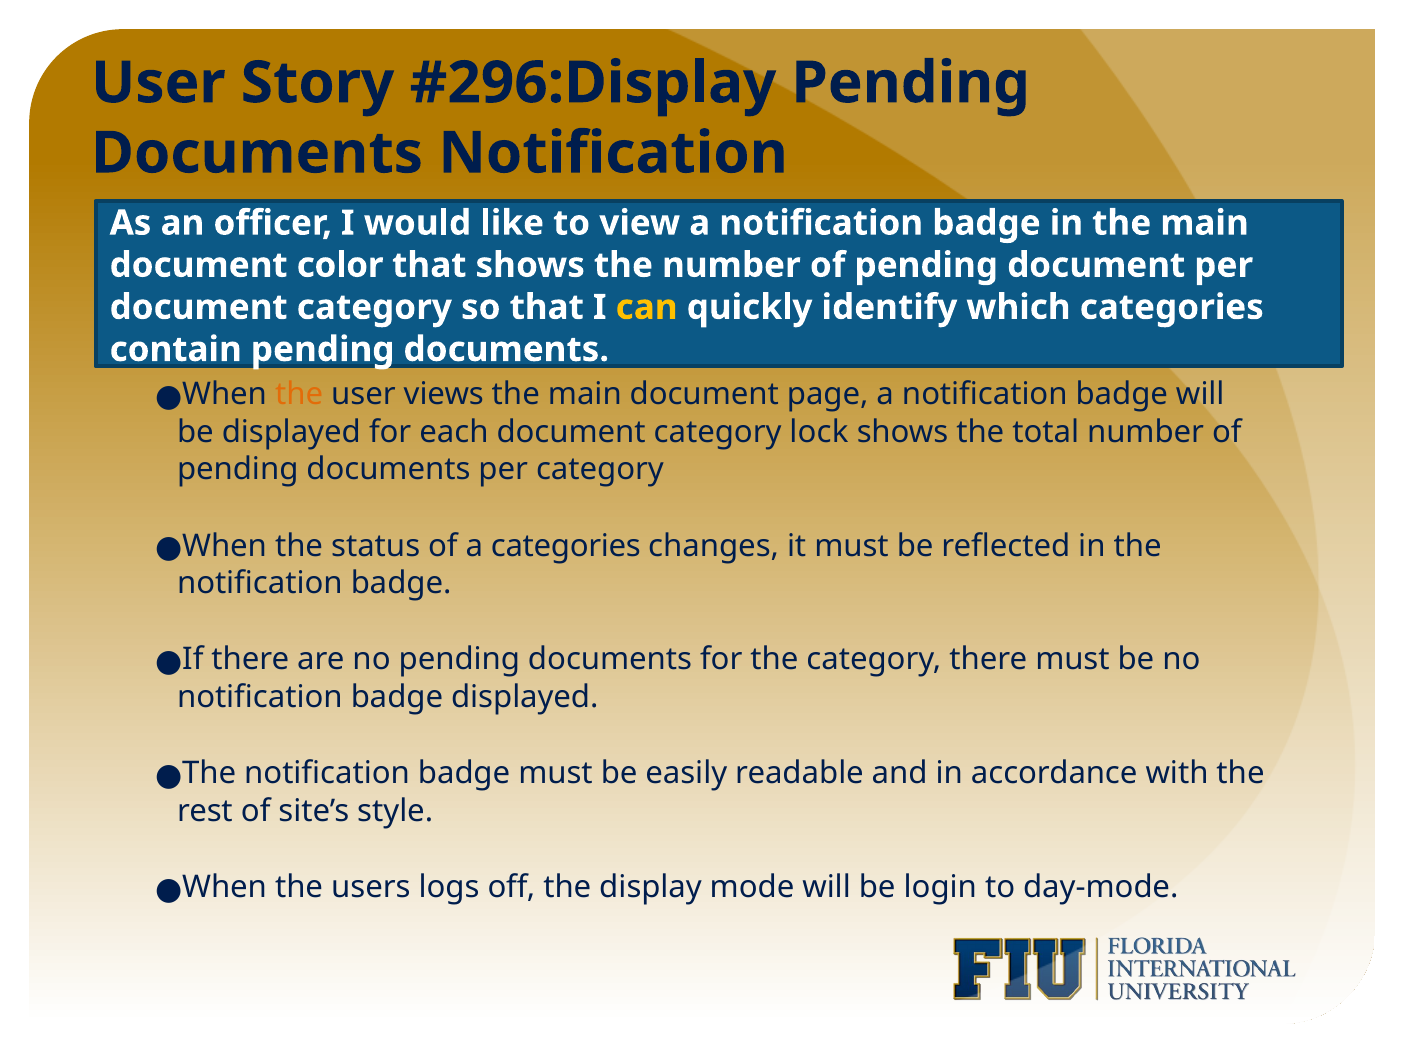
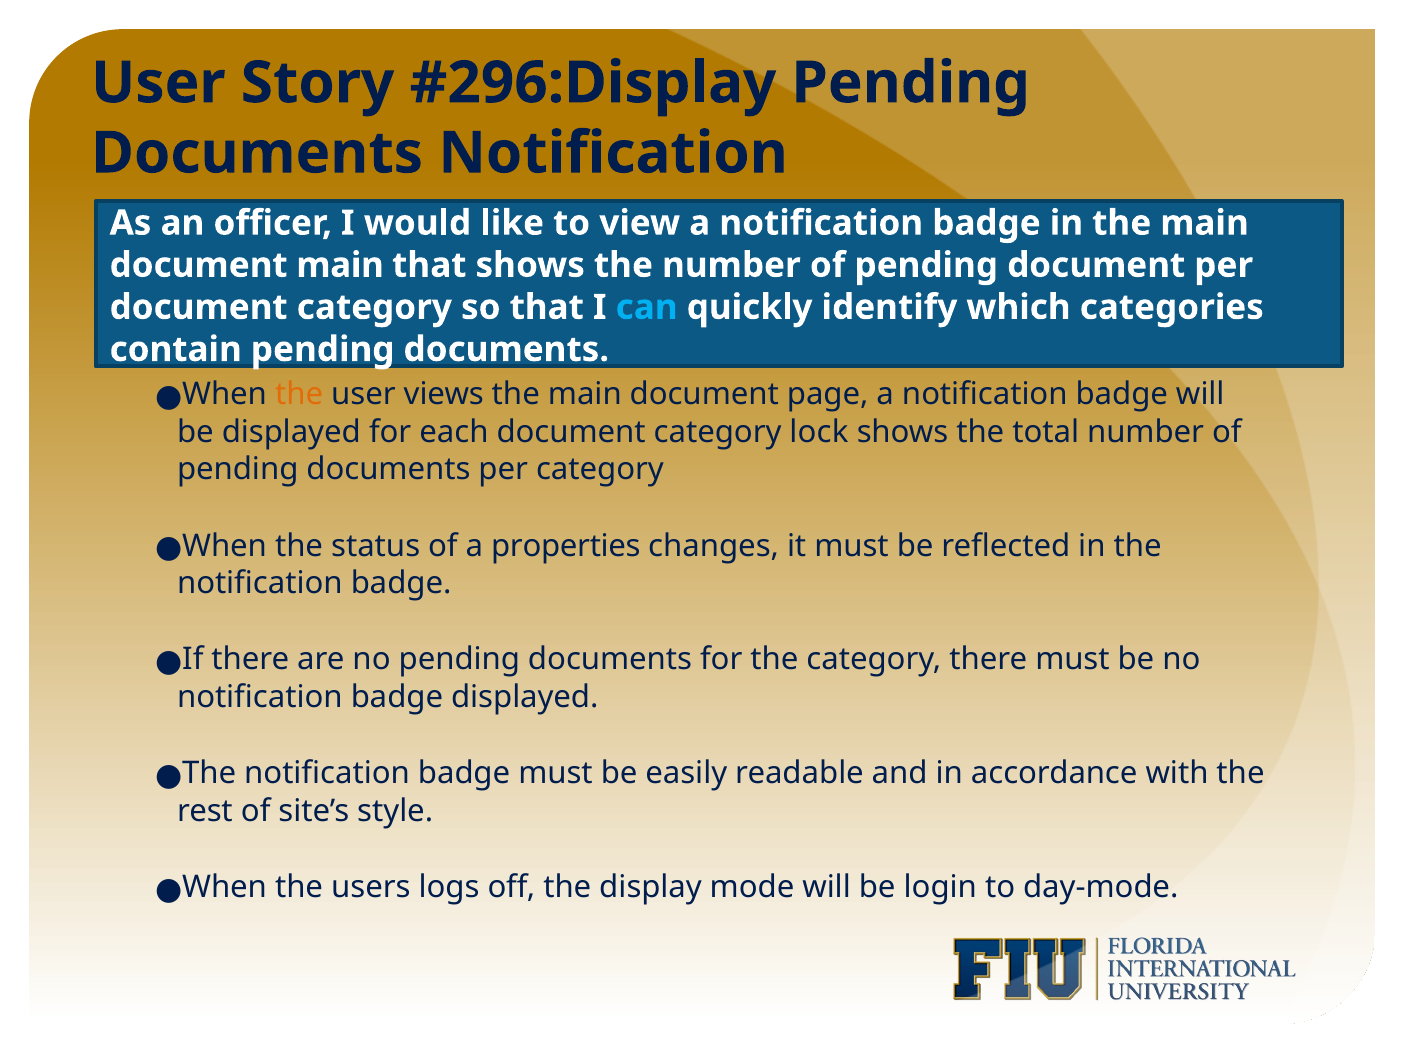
document color: color -> main
can colour: yellow -> light blue
a categories: categories -> properties
